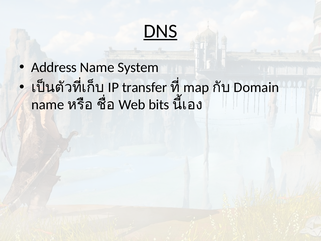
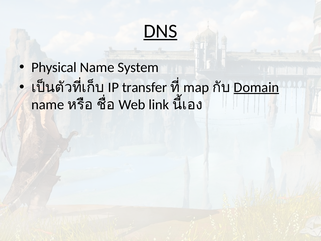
Address: Address -> Physical
Domain underline: none -> present
bits: bits -> link
